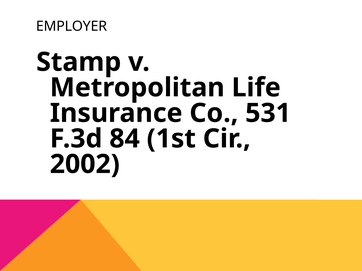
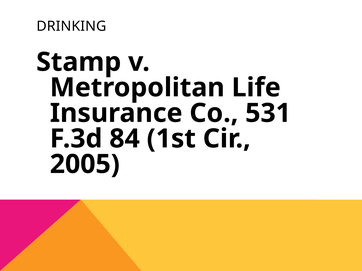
EMPLOYER: EMPLOYER -> DRINKING
2002: 2002 -> 2005
